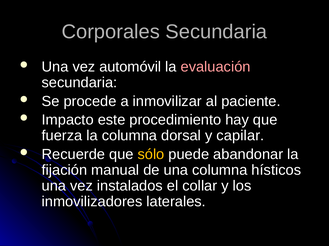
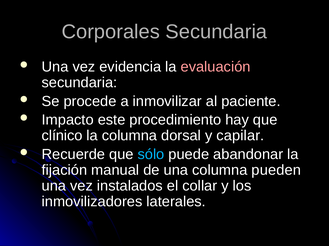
automóvil: automóvil -> evidencia
fuerza: fuerza -> clínico
sólo colour: yellow -> light blue
hísticos: hísticos -> pueden
